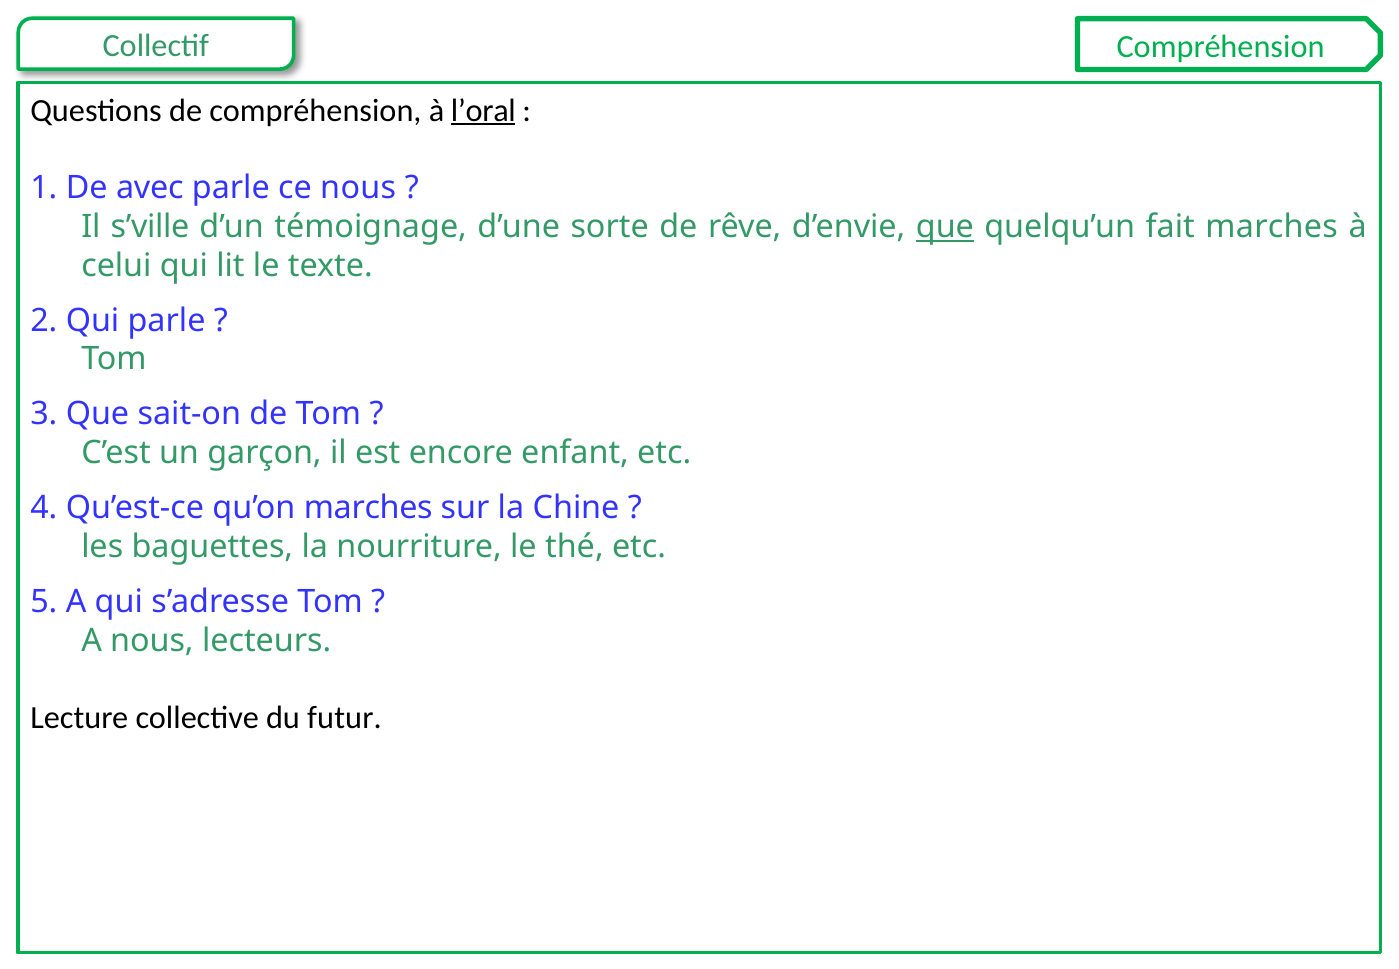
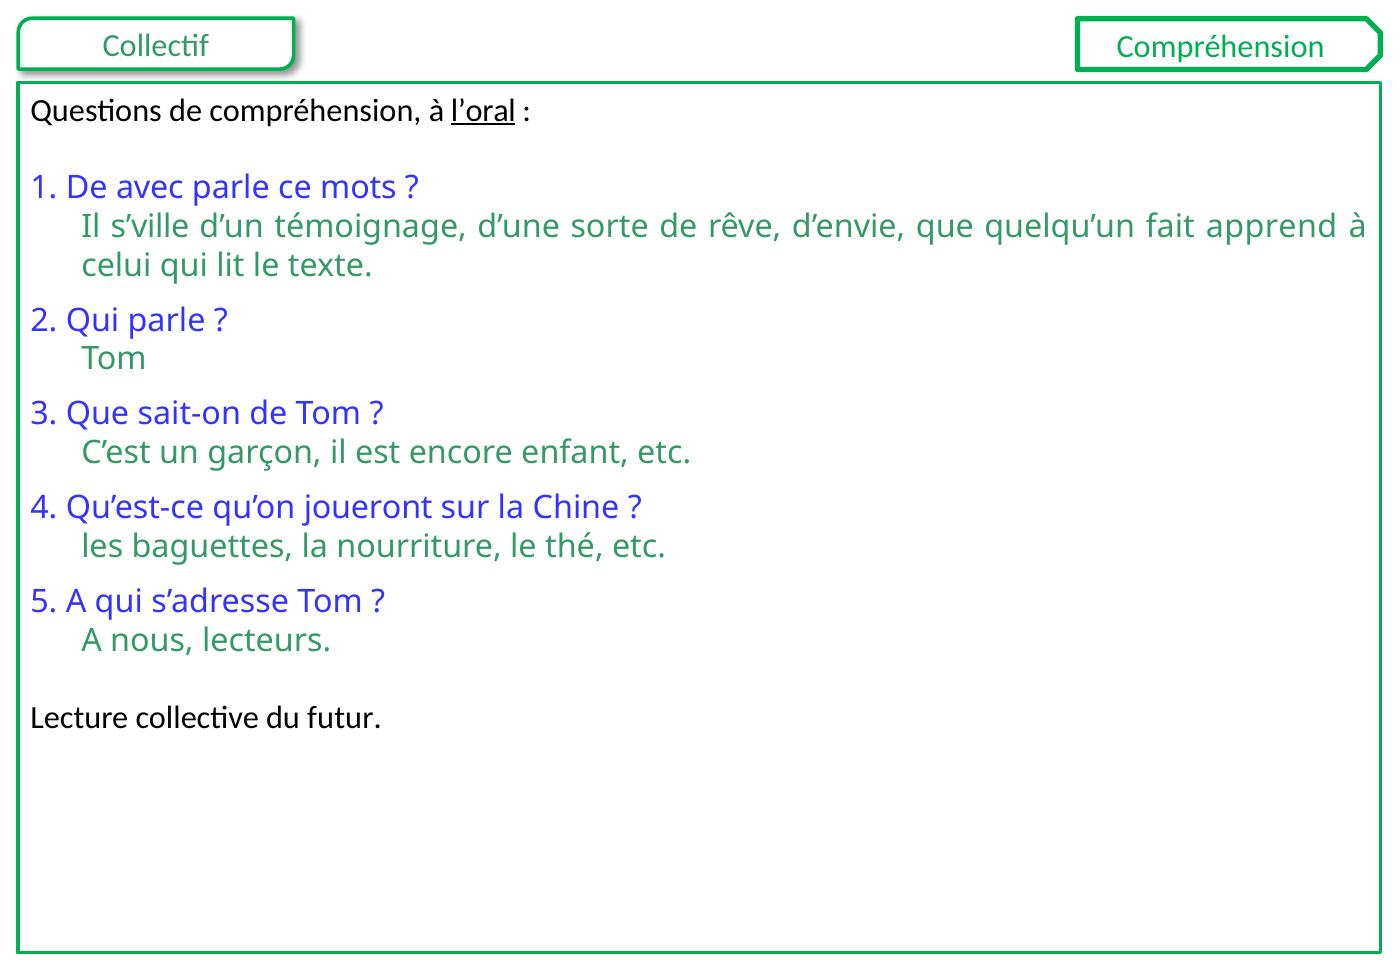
ce nous: nous -> mots
que at (945, 227) underline: present -> none
fait marches: marches -> apprend
qu’on marches: marches -> joueront
